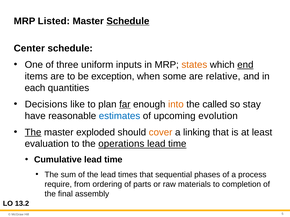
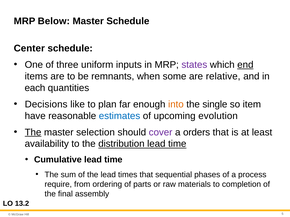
Listed: Listed -> Below
Schedule at (128, 21) underline: present -> none
states colour: orange -> purple
exception: exception -> remnants
far underline: present -> none
called: called -> single
stay: stay -> item
exploded: exploded -> selection
cover colour: orange -> purple
linking: linking -> orders
evaluation: evaluation -> availability
operations: operations -> distribution
